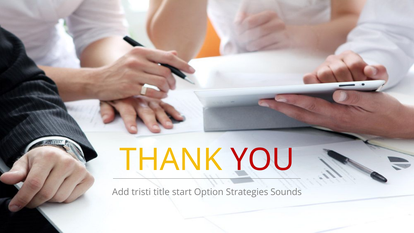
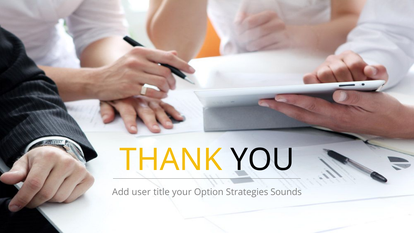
YOU colour: red -> black
tristi: tristi -> user
start: start -> your
